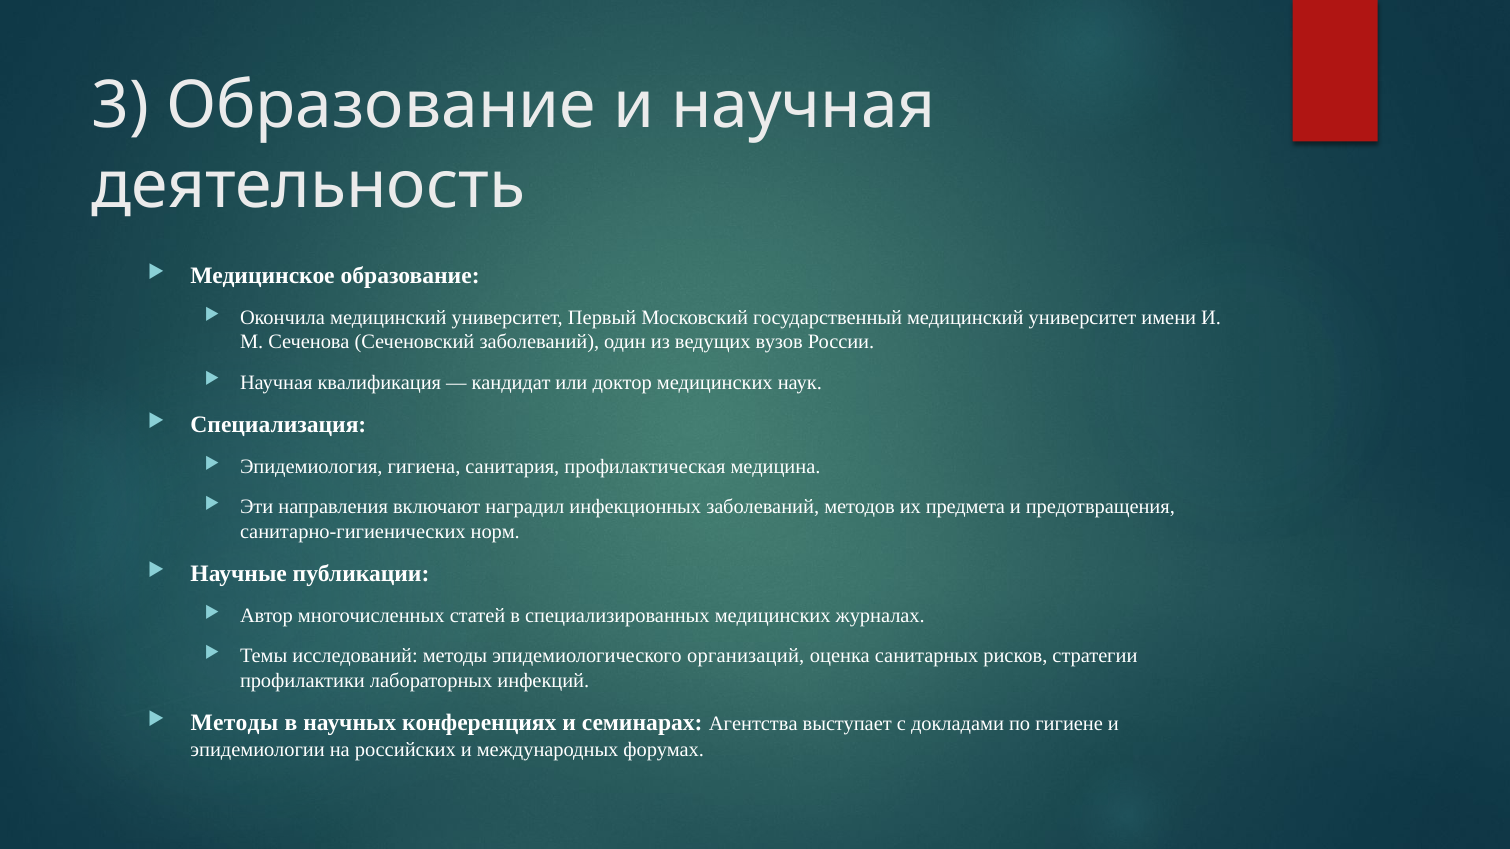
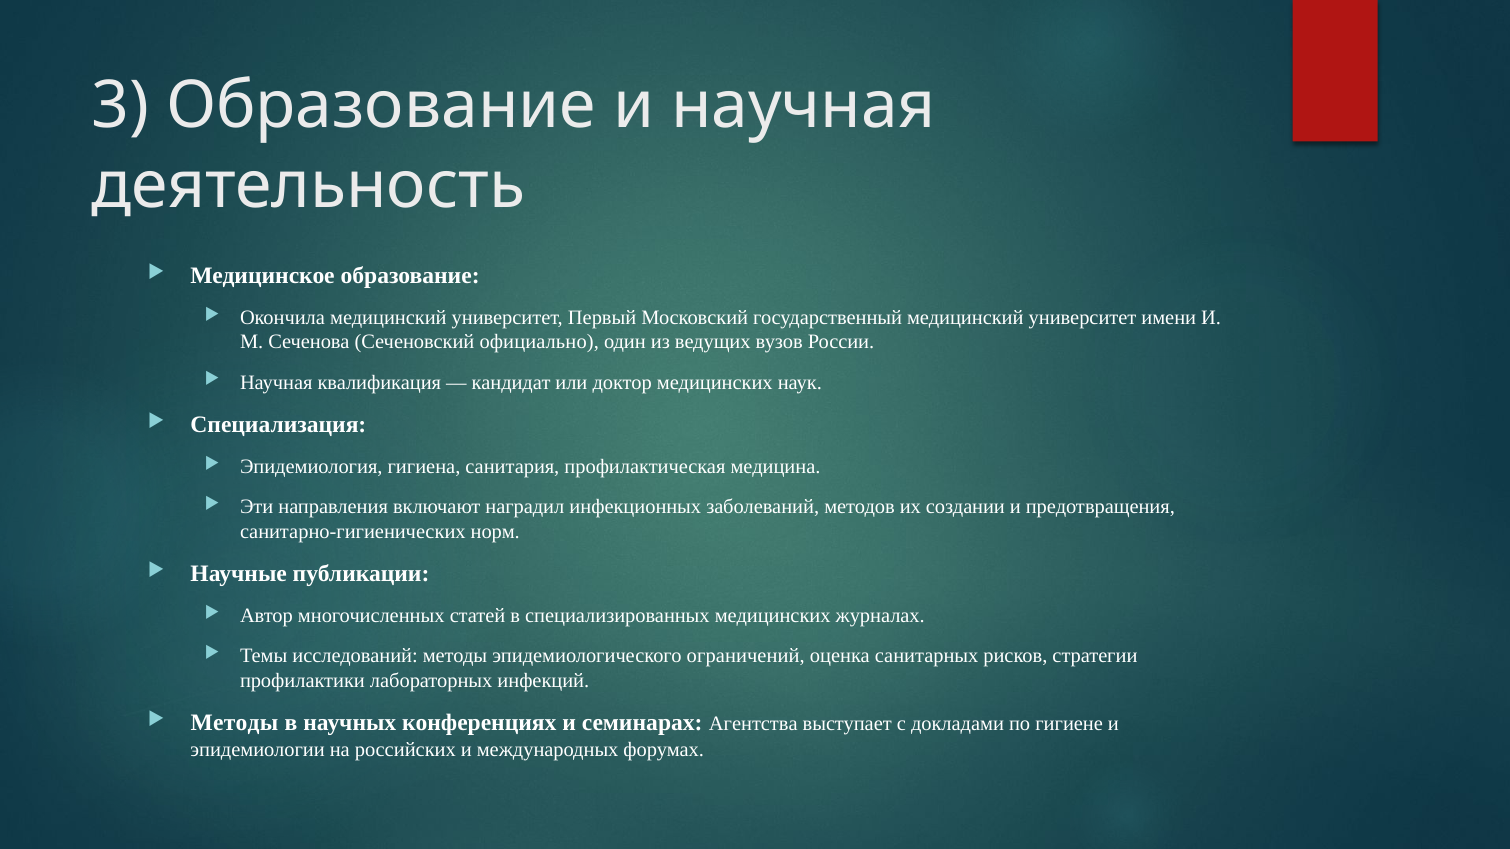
Сеченовский заболеваний: заболеваний -> официально
предмета: предмета -> создании
организаций: организаций -> ограничений
